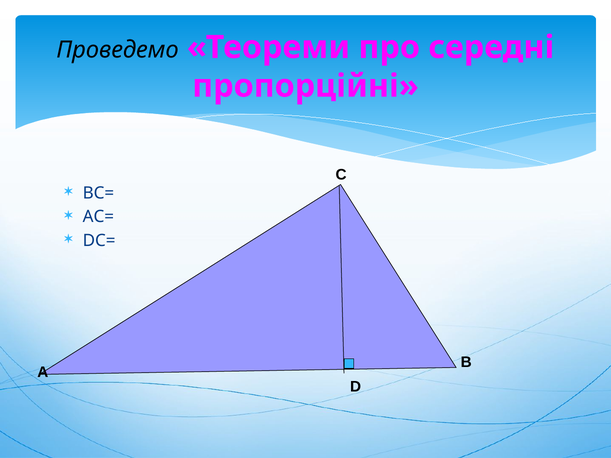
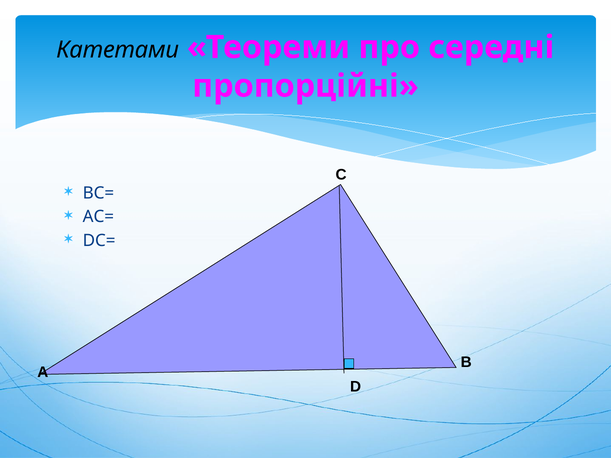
Проведемо: Проведемо -> Катетами
